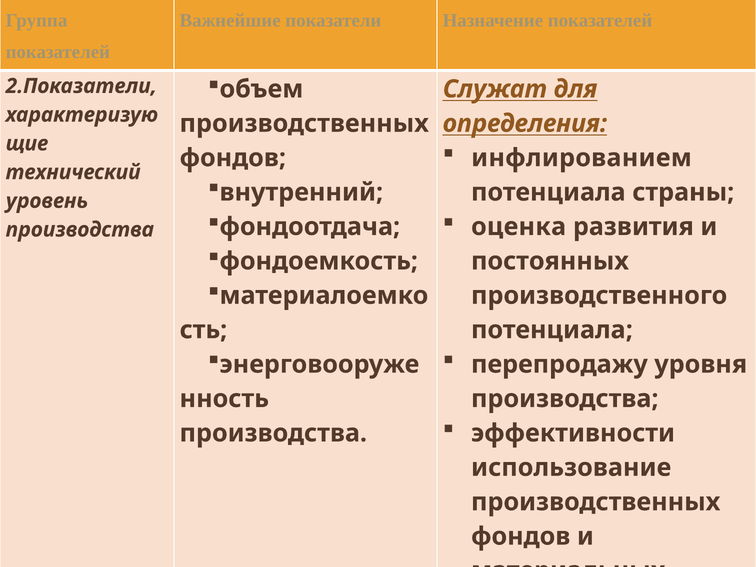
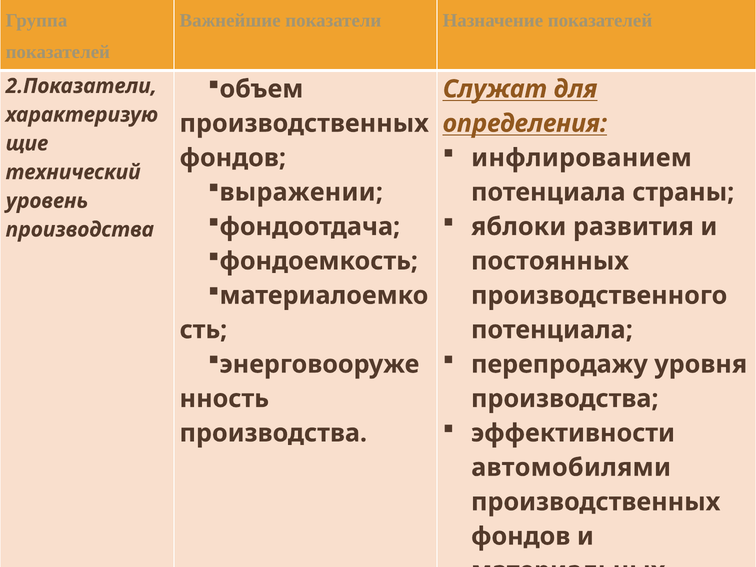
внутренний: внутренний -> выражении
оценка: оценка -> яблоки
использование: использование -> автомобилями
